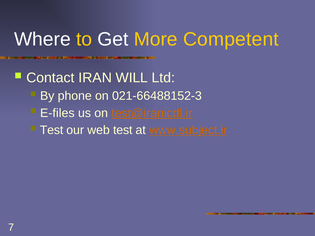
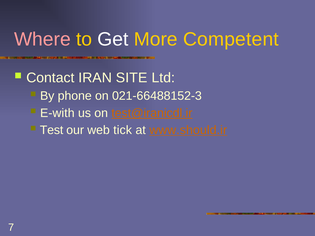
Where colour: white -> pink
WILL: WILL -> SITE
E-files: E-files -> E-with
web test: test -> tick
www.subject.ir: www.subject.ir -> www.should.ir
